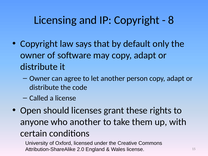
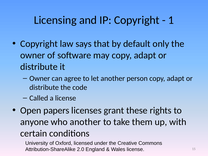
8: 8 -> 1
should: should -> papers
